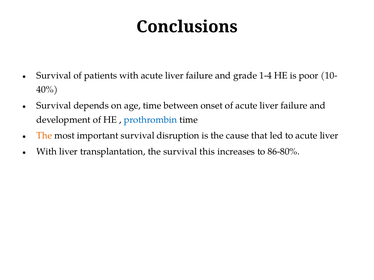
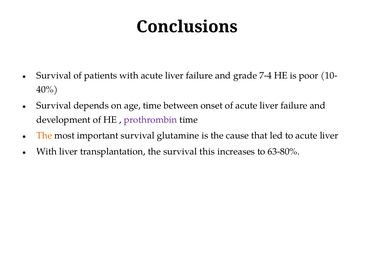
1-4: 1-4 -> 7-4
prothrombin colour: blue -> purple
disruption: disruption -> glutamine
86-80%: 86-80% -> 63-80%
